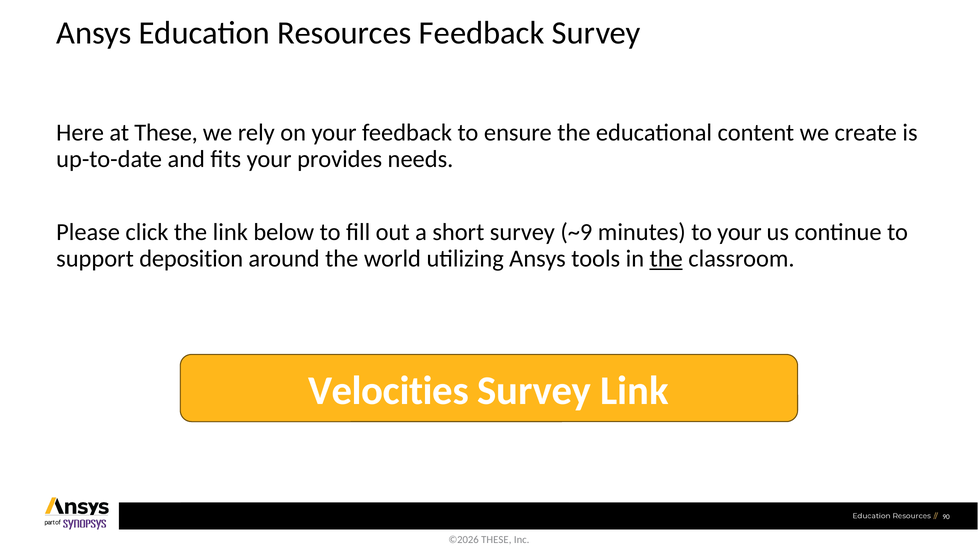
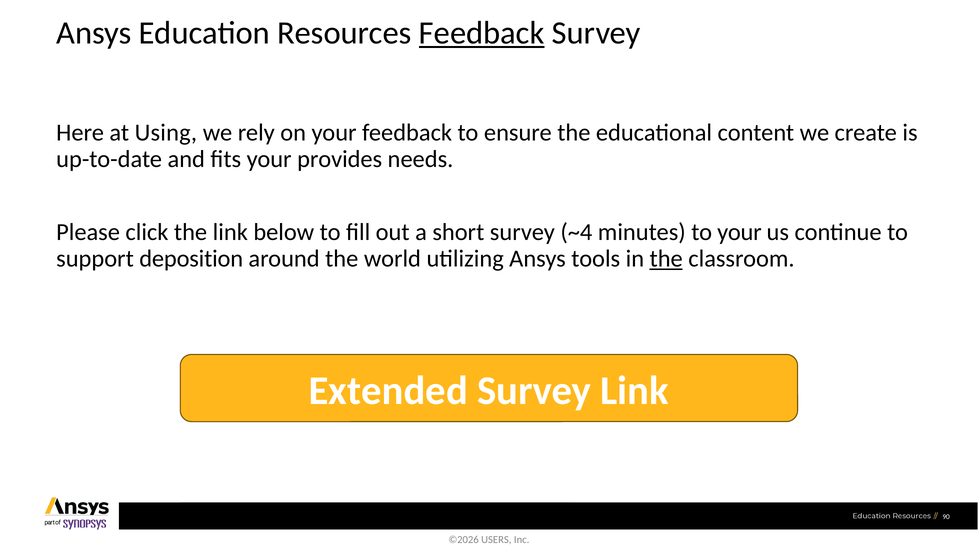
Feedback at (482, 33) underline: none -> present
at These: These -> Using
~9: ~9 -> ~4
Velocities: Velocities -> Extended
THESE at (496, 540): THESE -> USERS
